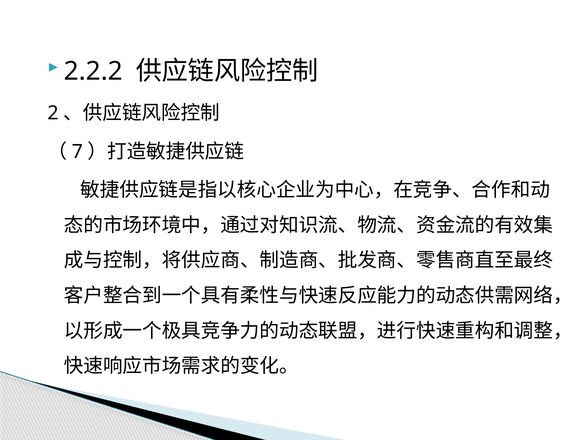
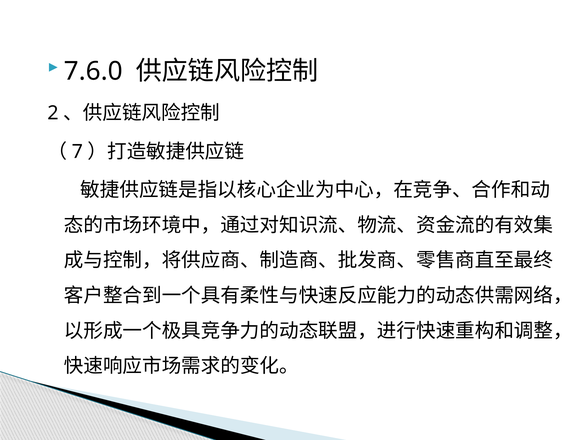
2.2.2: 2.2.2 -> 7.6.0
